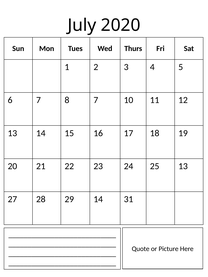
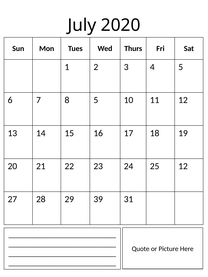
8 7: 7 -> 5
25 13: 13 -> 12
29 14: 14 -> 39
